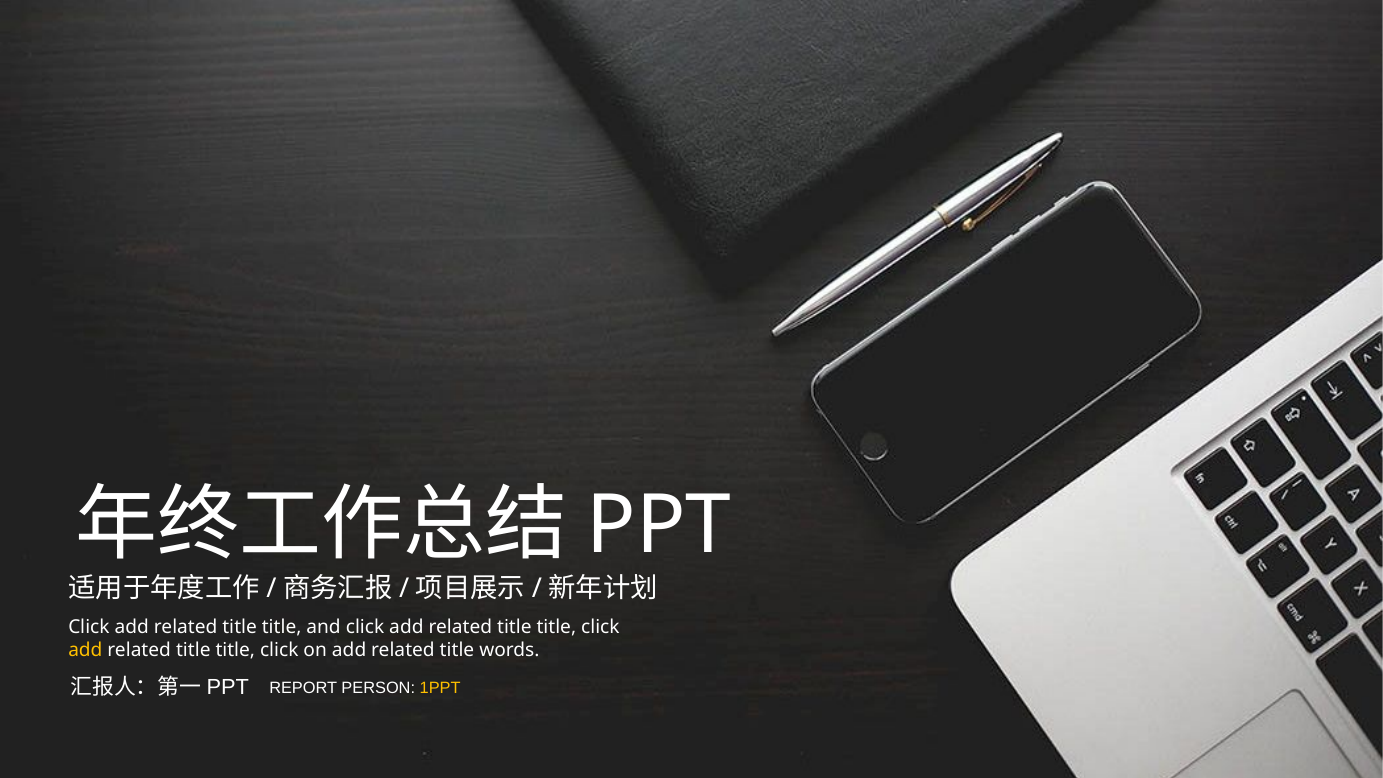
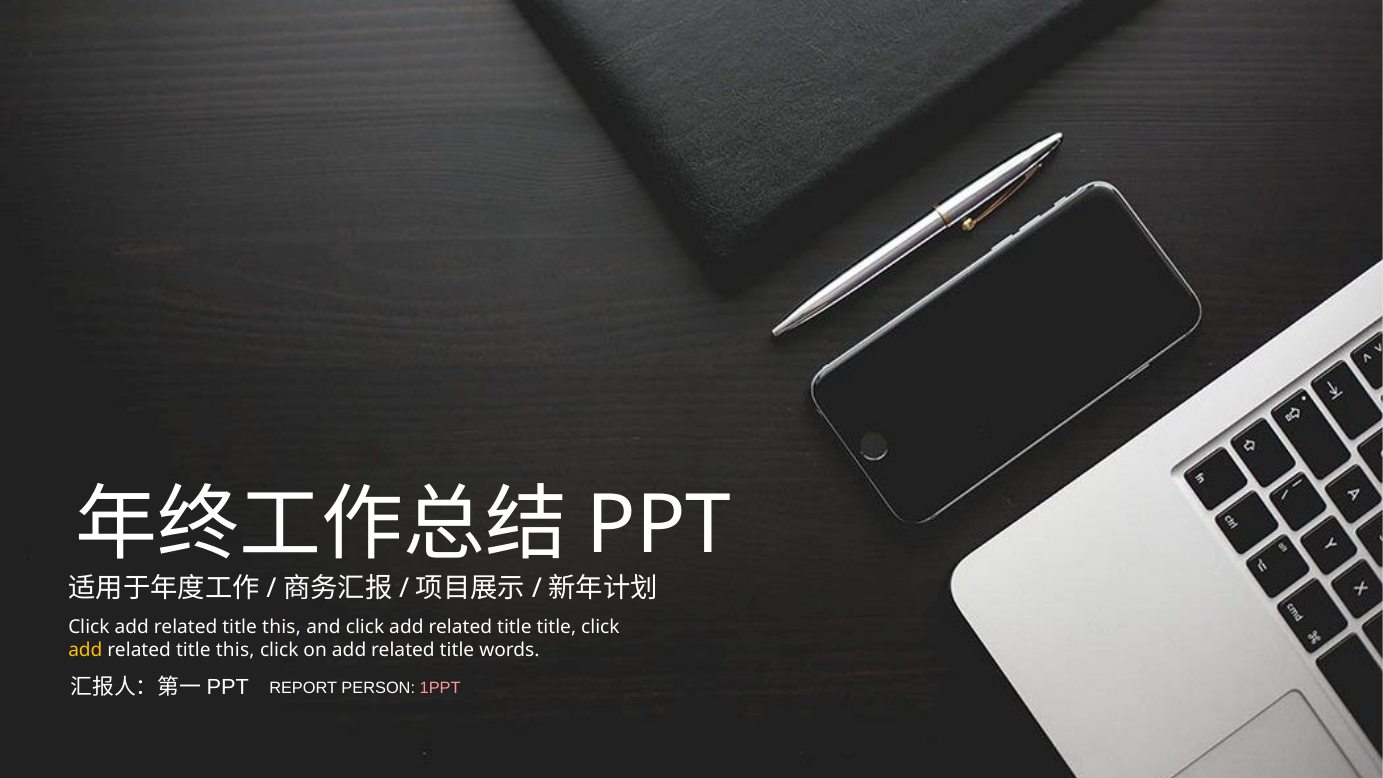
title at (282, 627): title -> this
title at (235, 650): title -> this
1PPT colour: yellow -> pink
